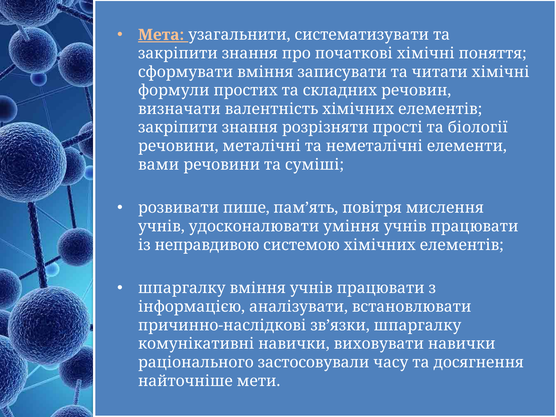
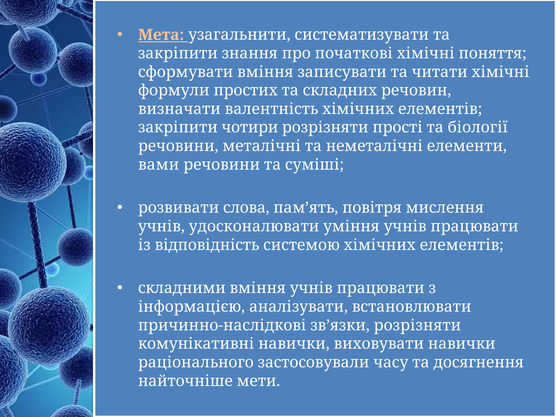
знання at (250, 128): знання -> чотири
пише: пише -> слова
неправдивою: неправдивою -> відповідність
шпаргалку at (182, 288): шпаргалку -> складними
зв’язки шпаргалку: шпаргалку -> розрізняти
